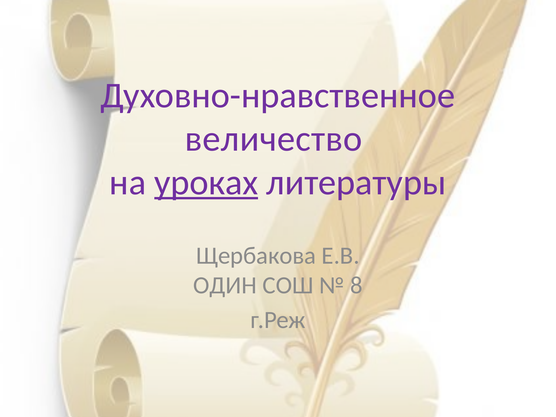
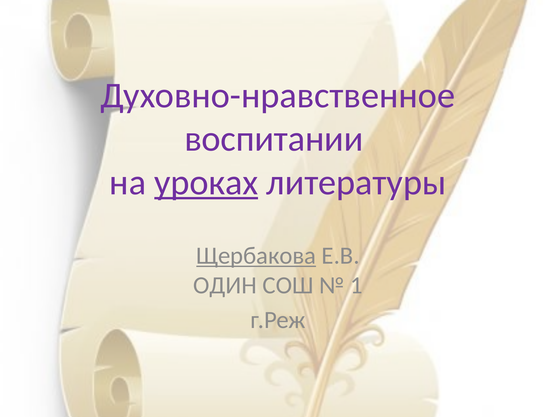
величество: величество -> воспитании
Щербакова underline: none -> present
8: 8 -> 1
